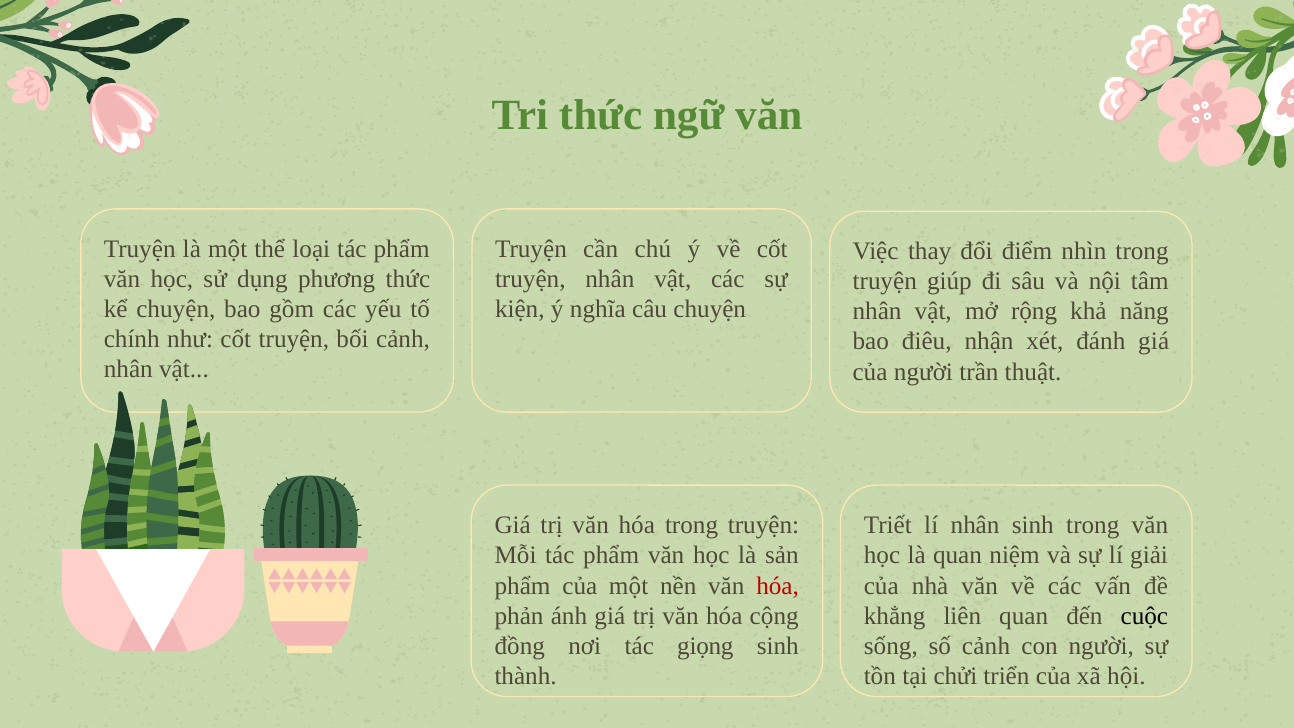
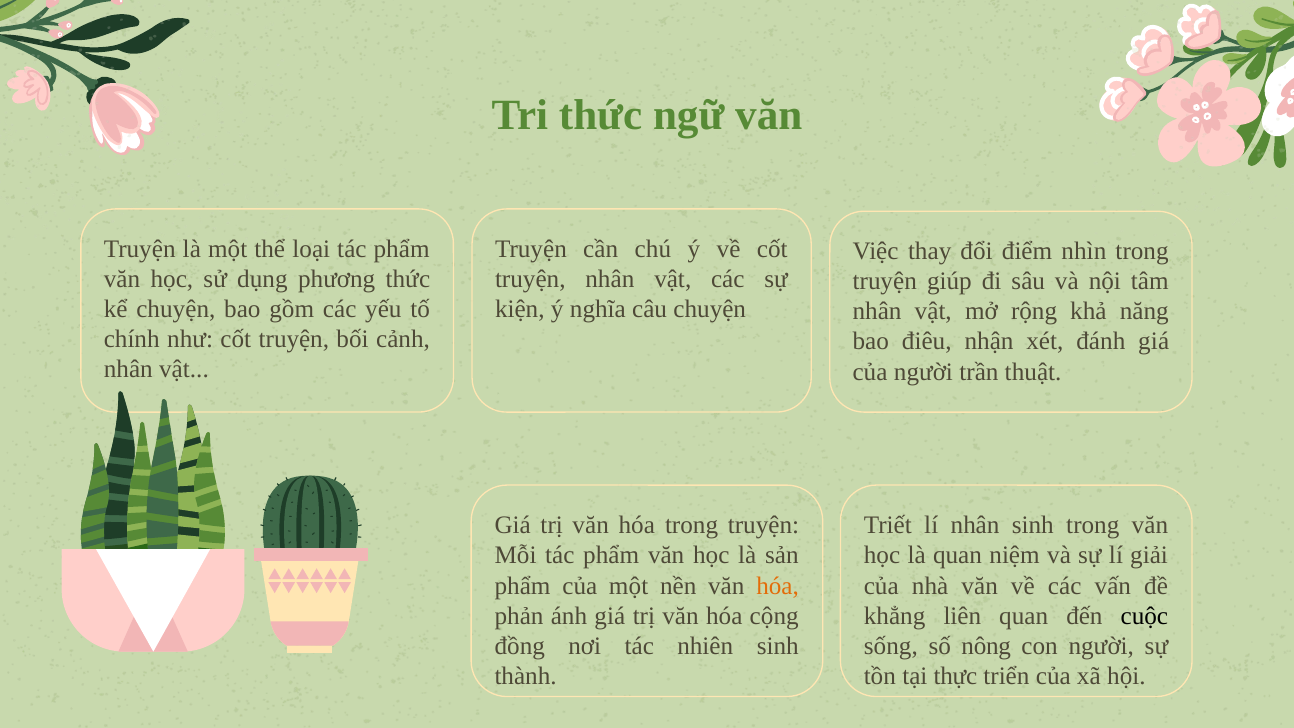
hóa at (778, 586) colour: red -> orange
giọng: giọng -> nhiên
số cảnh: cảnh -> nông
chửi: chửi -> thực
